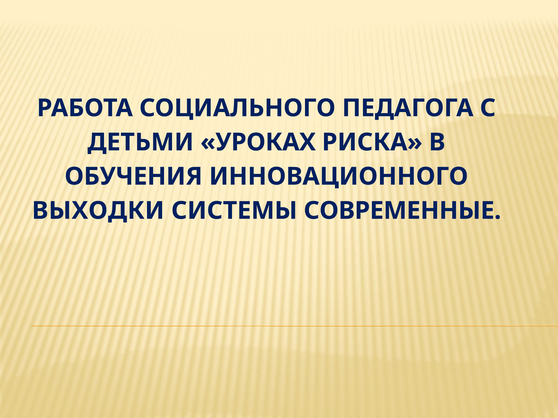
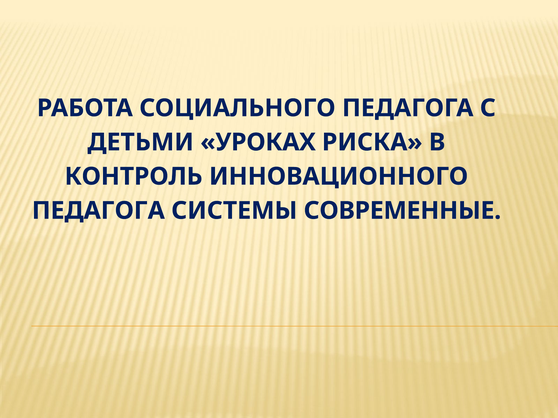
ОБУЧЕНИЯ: ОБУЧЕНИЯ -> КОНТРОЛЬ
ВЫХОДКИ at (98, 211): ВЫХОДКИ -> ПЕДАГОГА
